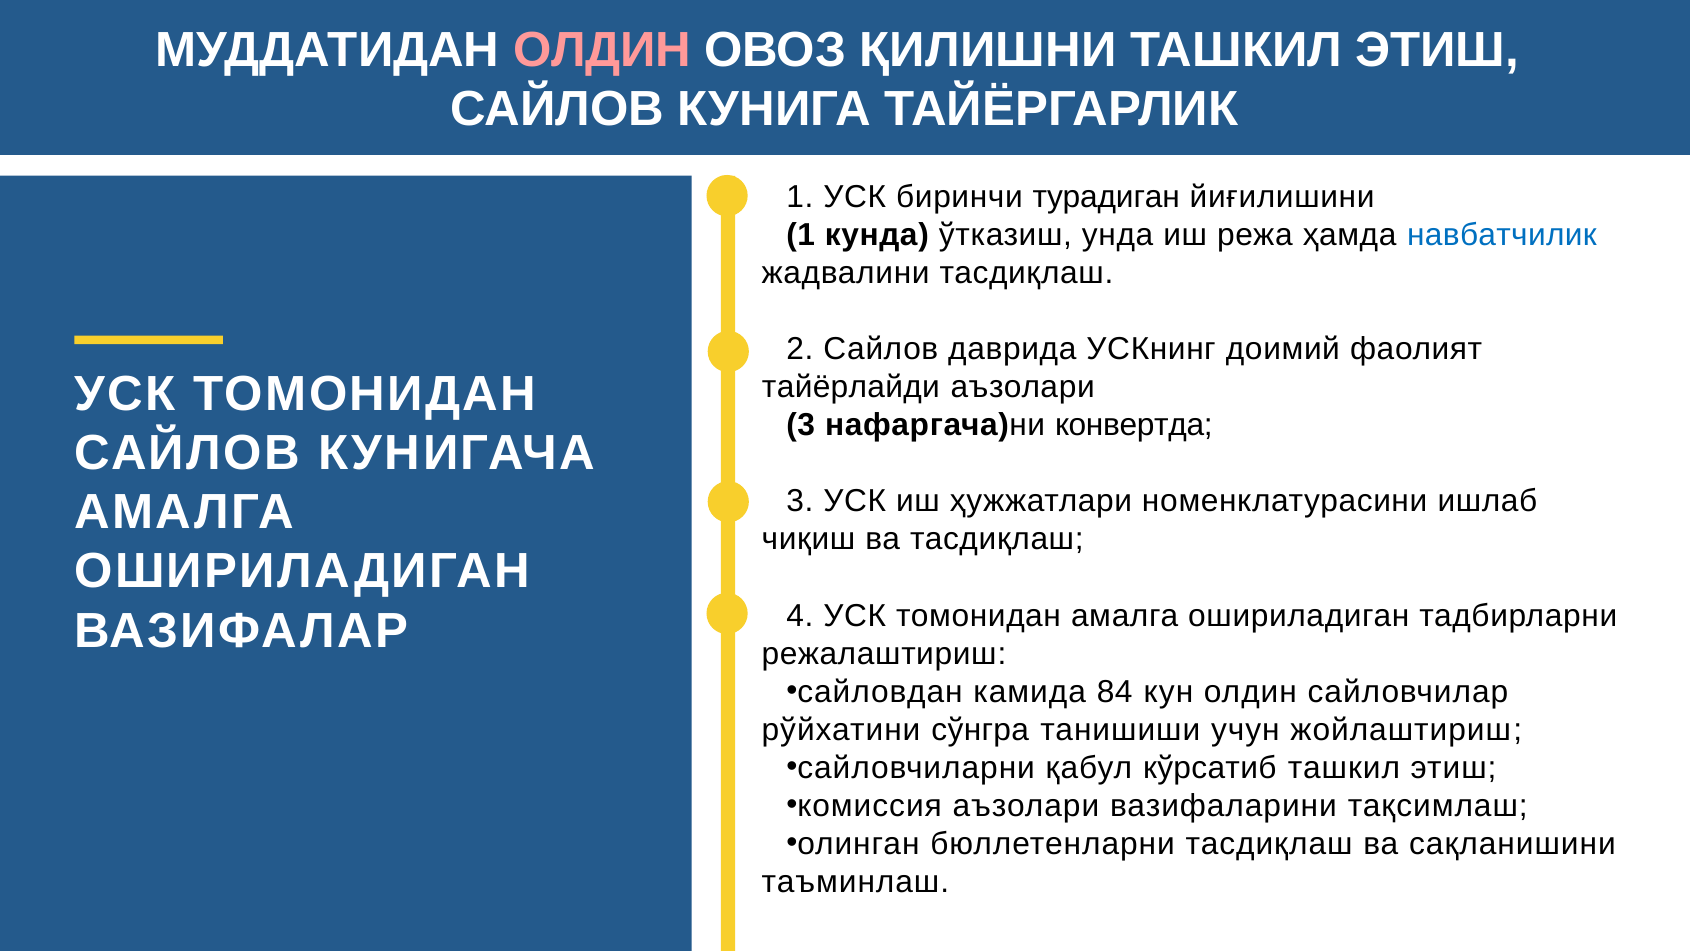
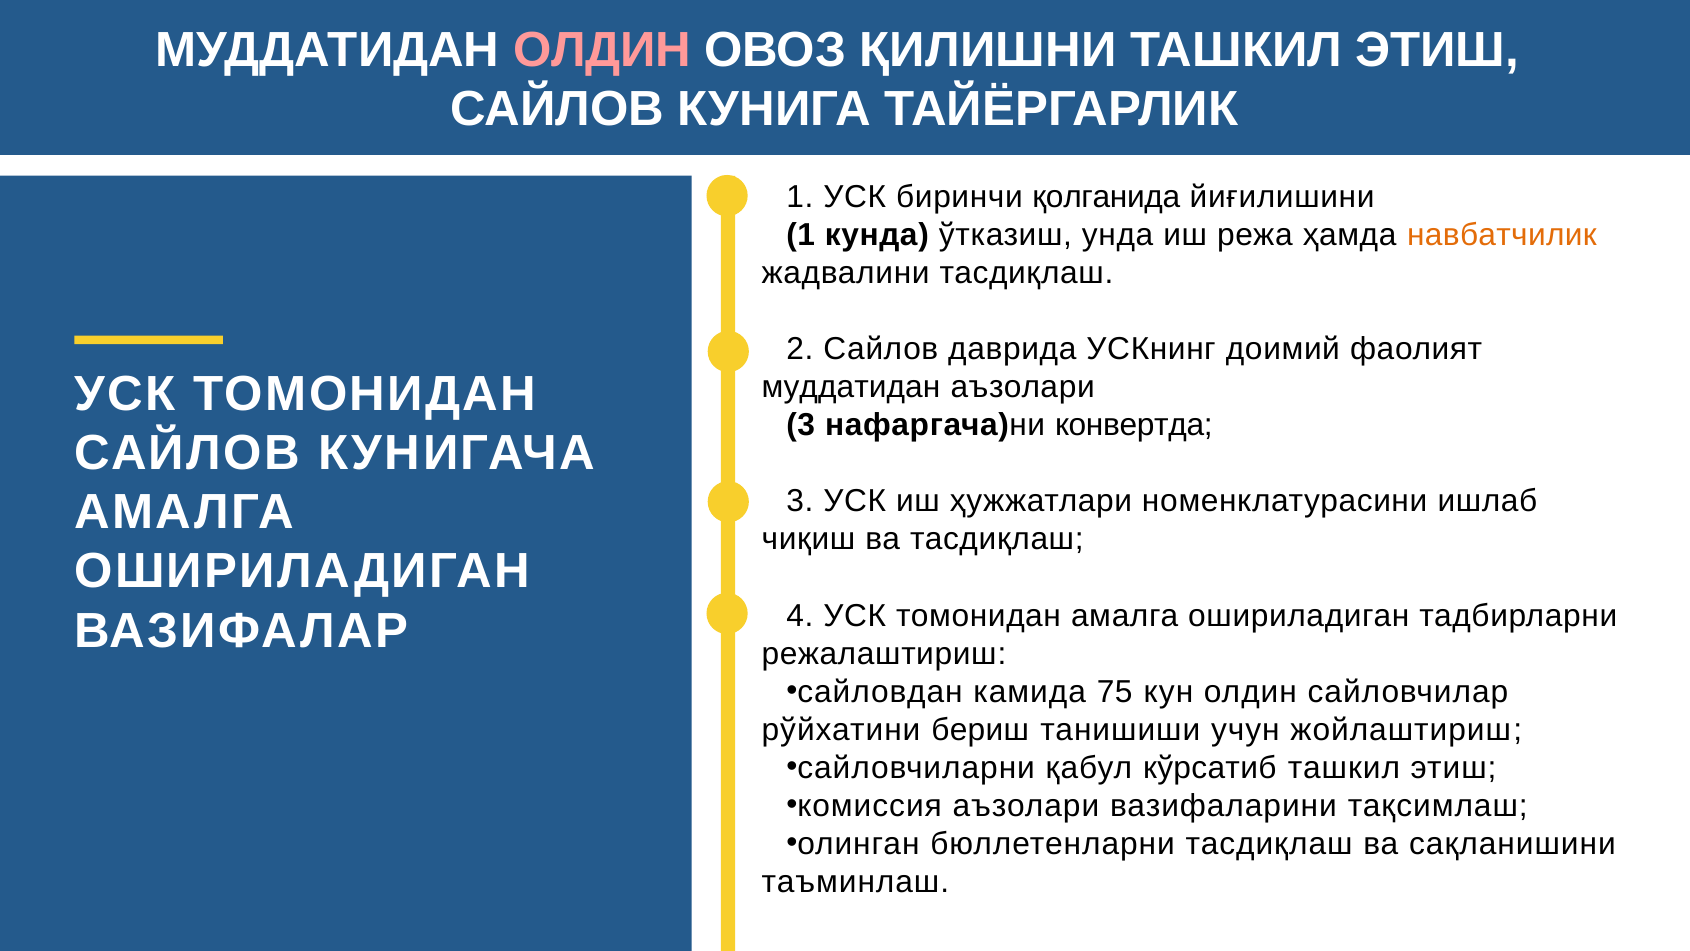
турадиган: турадиган -> қолганида
навбатчилик colour: blue -> orange
тайёрлайди at (851, 387): тайёрлайди -> муддатидан
84: 84 -> 75
сўнгра: сўнгра -> бериш
